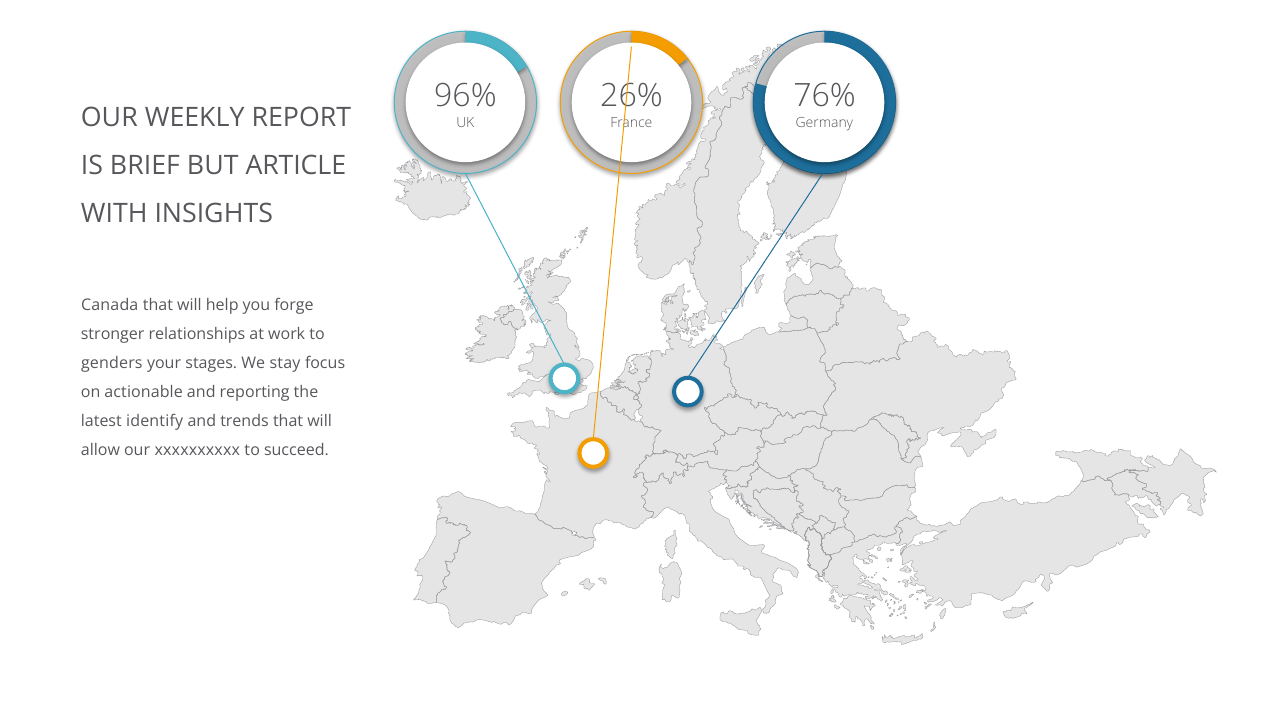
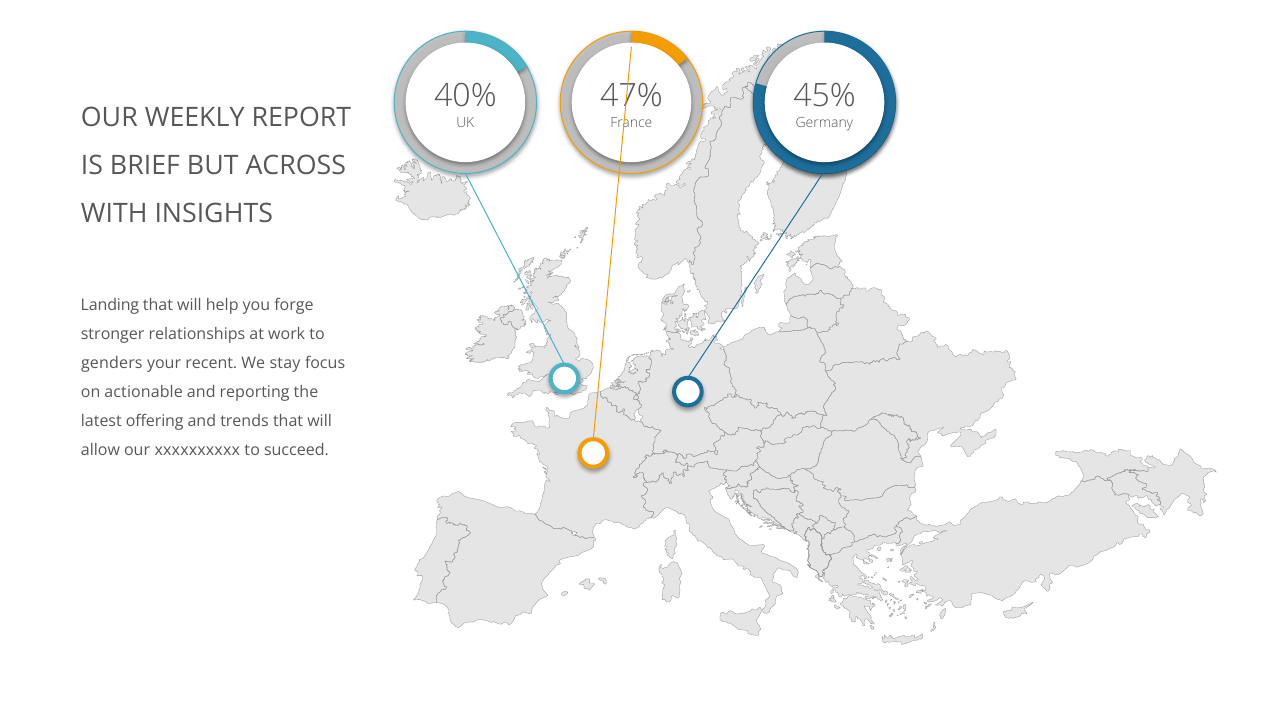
96%: 96% -> 40%
26%: 26% -> 47%
76%: 76% -> 45%
ARTICLE: ARTICLE -> ACROSS
Canada: Canada -> Landing
stages: stages -> recent
identify: identify -> offering
